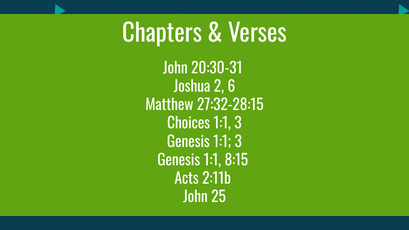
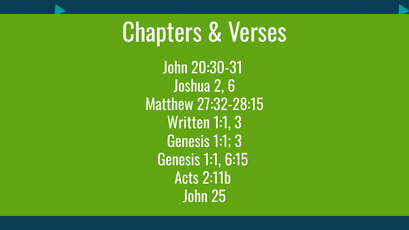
Choices: Choices -> Written
8:15: 8:15 -> 6:15
